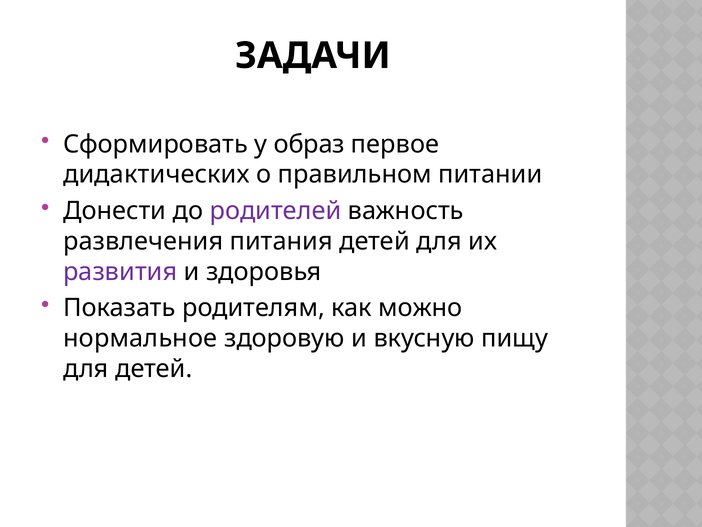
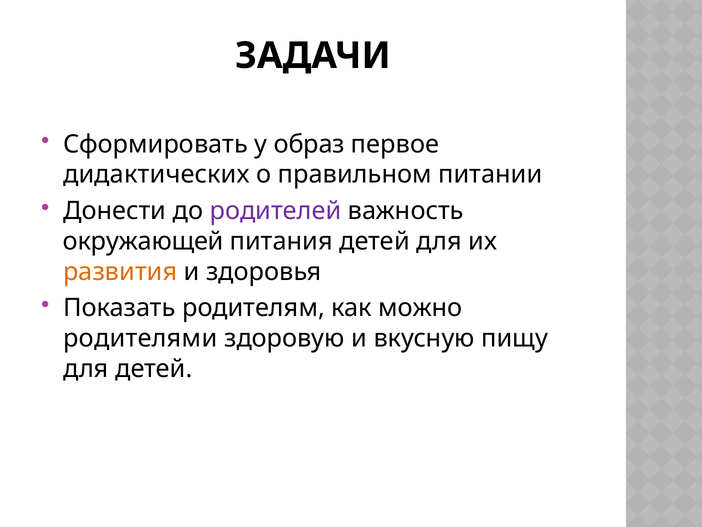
развлечения: развлечения -> окружающей
развития colour: purple -> orange
нормальное: нормальное -> родителями
